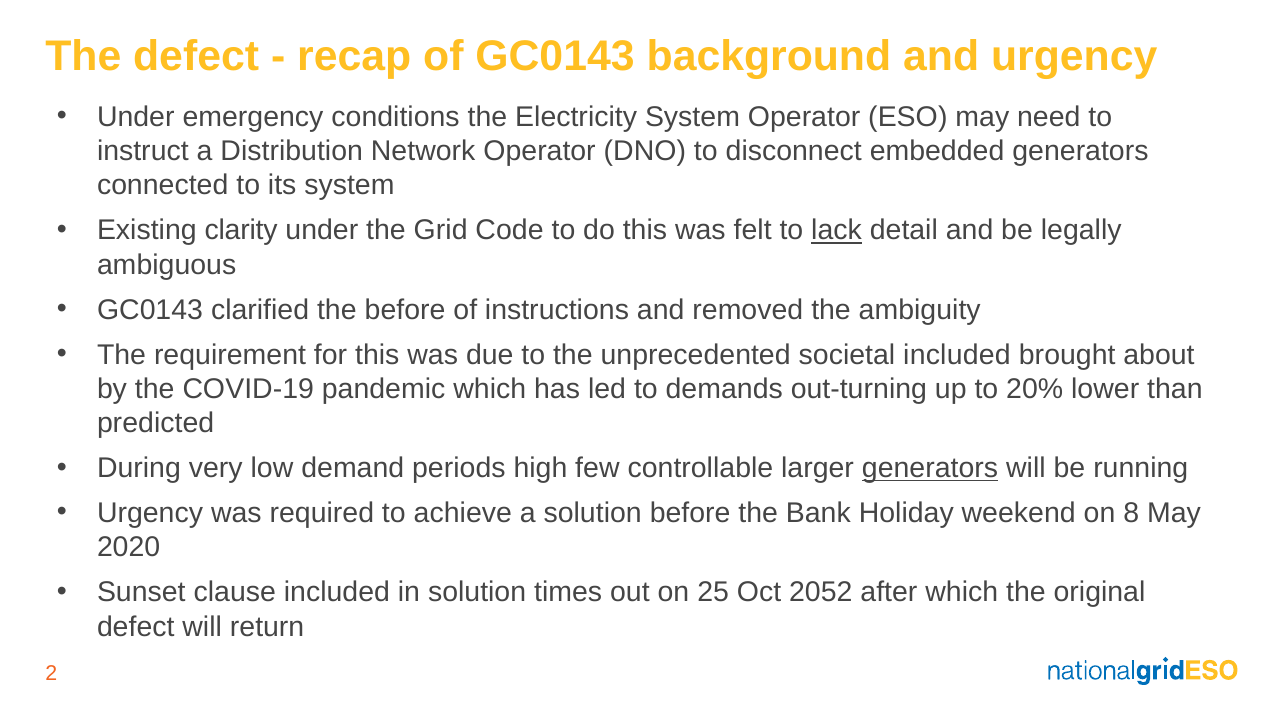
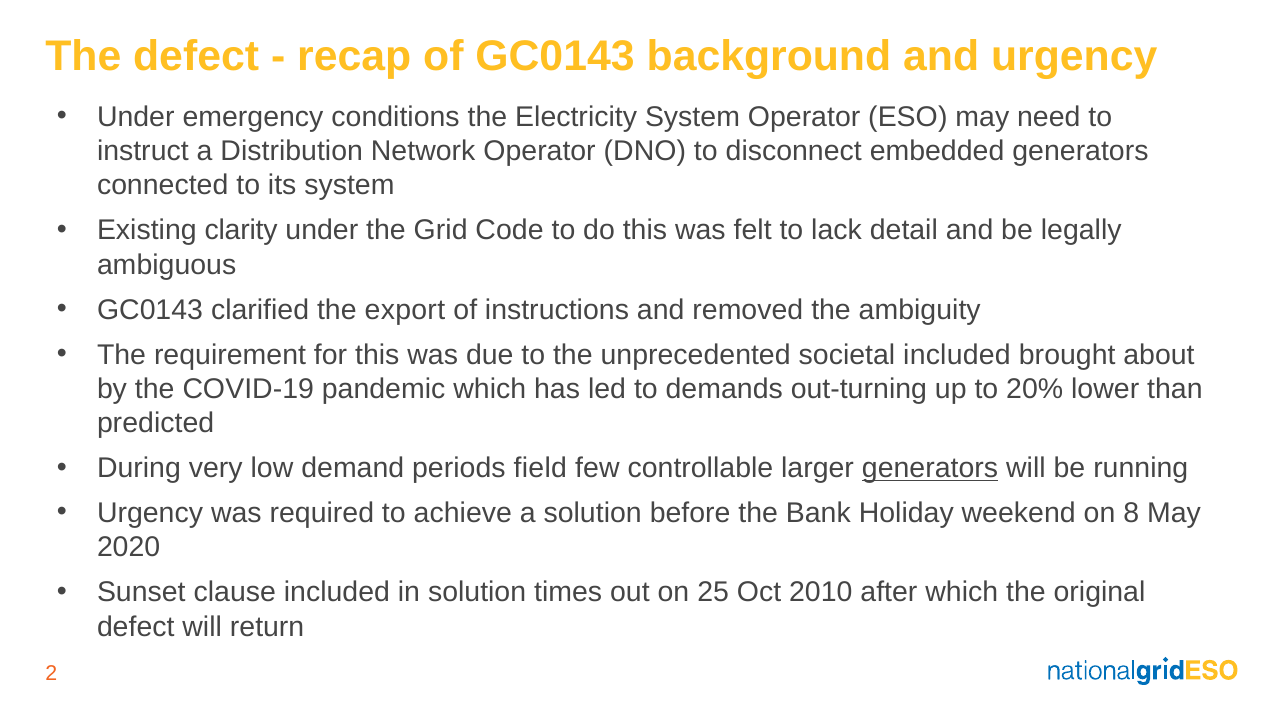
lack underline: present -> none
the before: before -> export
high: high -> field
2052: 2052 -> 2010
